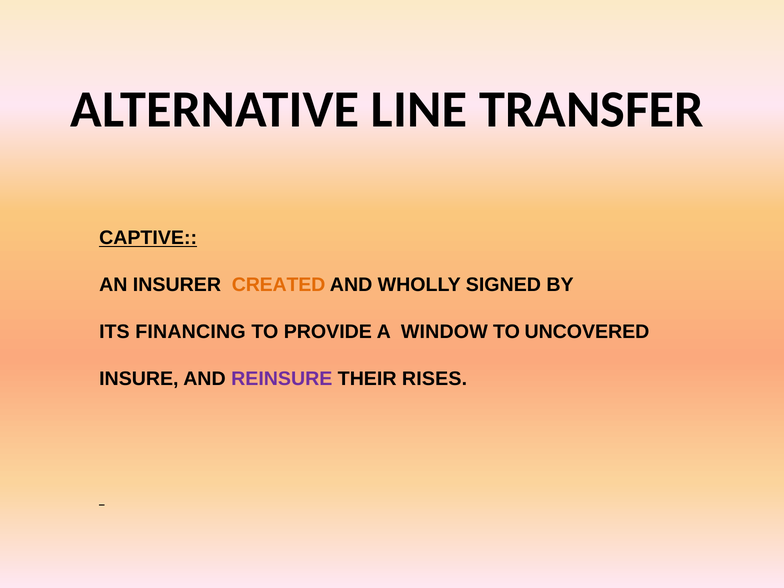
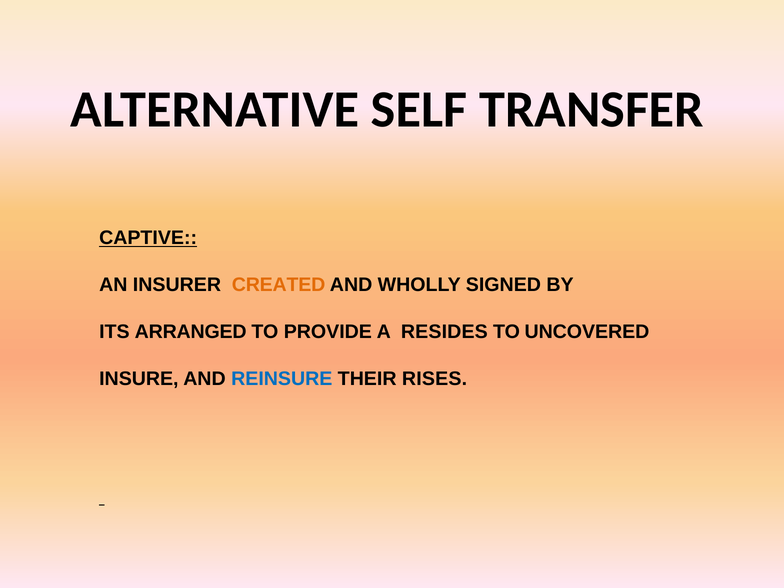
LINE: LINE -> SELF
FINANCING: FINANCING -> ARRANGED
WINDOW: WINDOW -> RESIDES
REINSURE colour: purple -> blue
